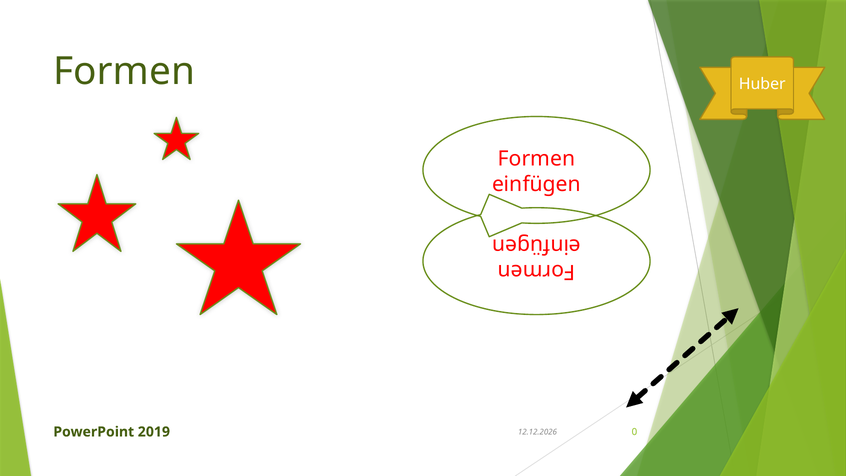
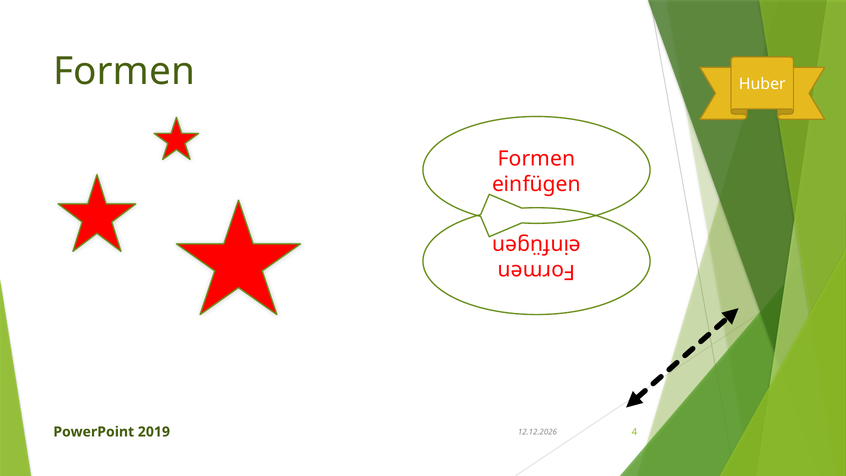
0: 0 -> 4
